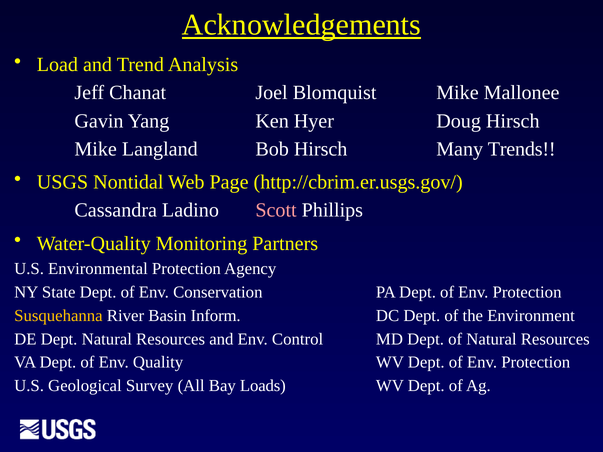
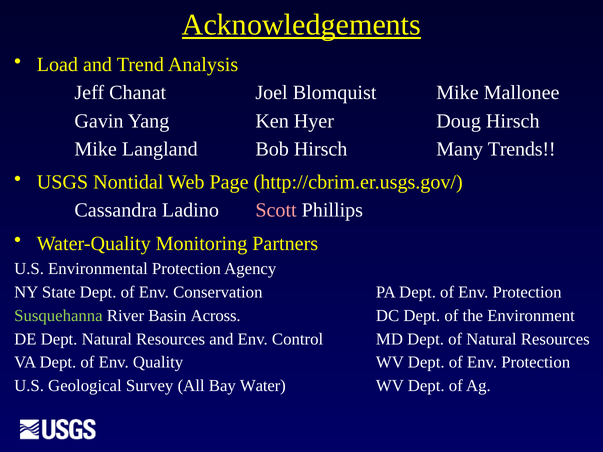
Susquehanna colour: yellow -> light green
Inform: Inform -> Across
Loads: Loads -> Water
